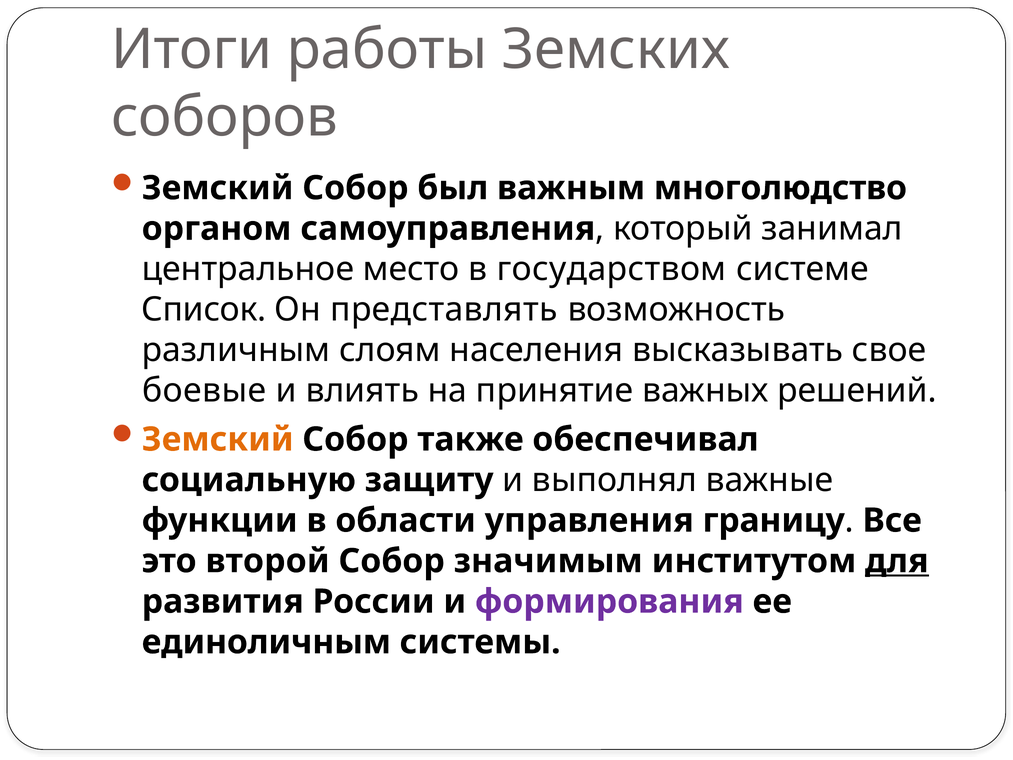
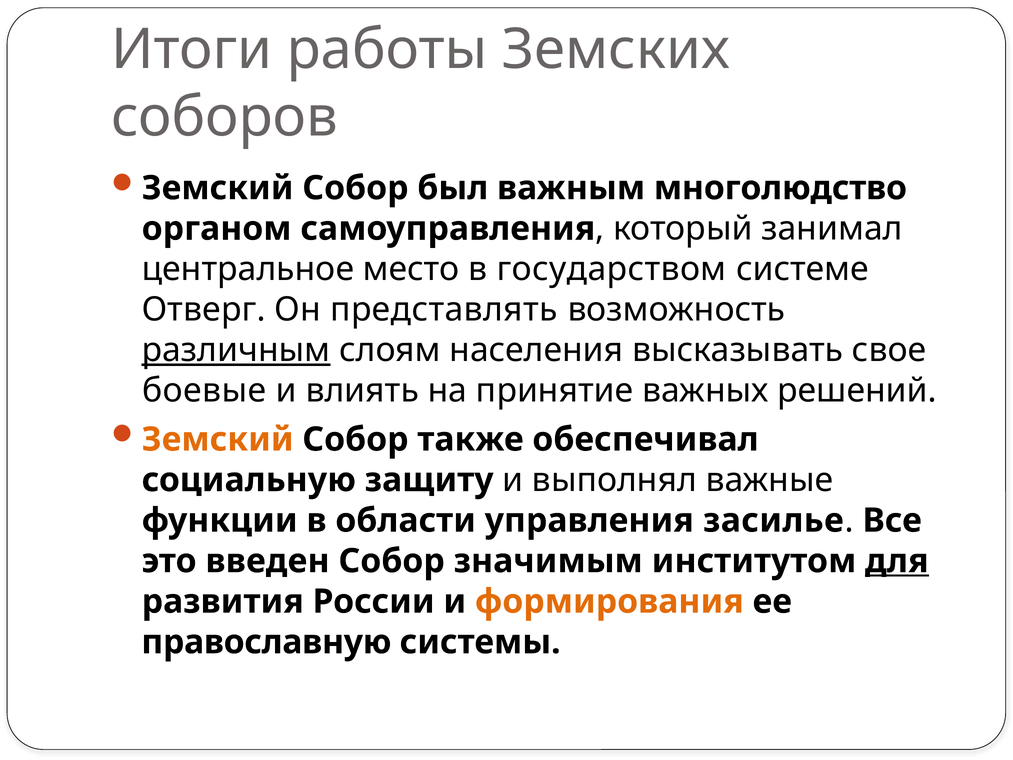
Список: Список -> Отверг
различным underline: none -> present
границу: границу -> засилье
второй: второй -> введен
формирования colour: purple -> orange
единоличным: единоличным -> православную
